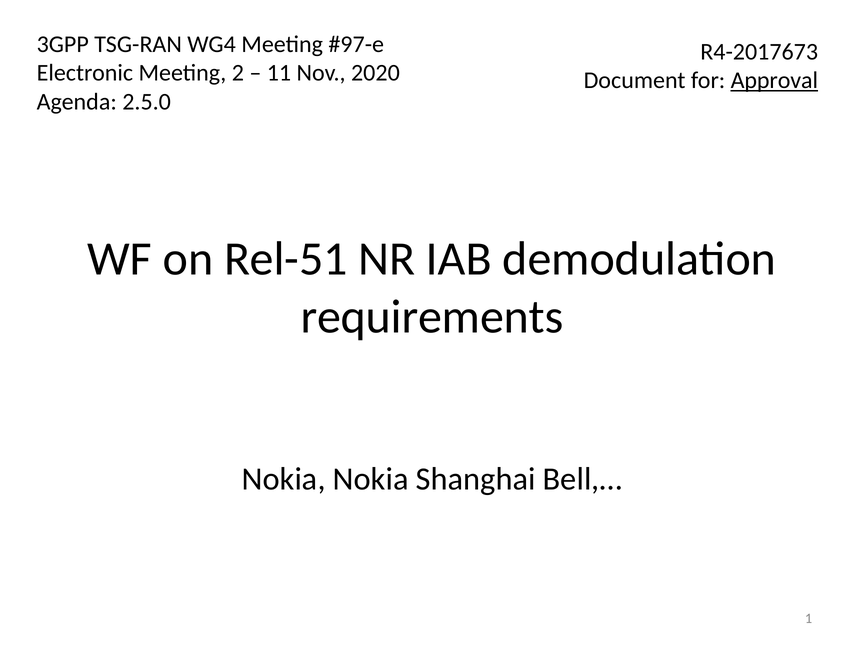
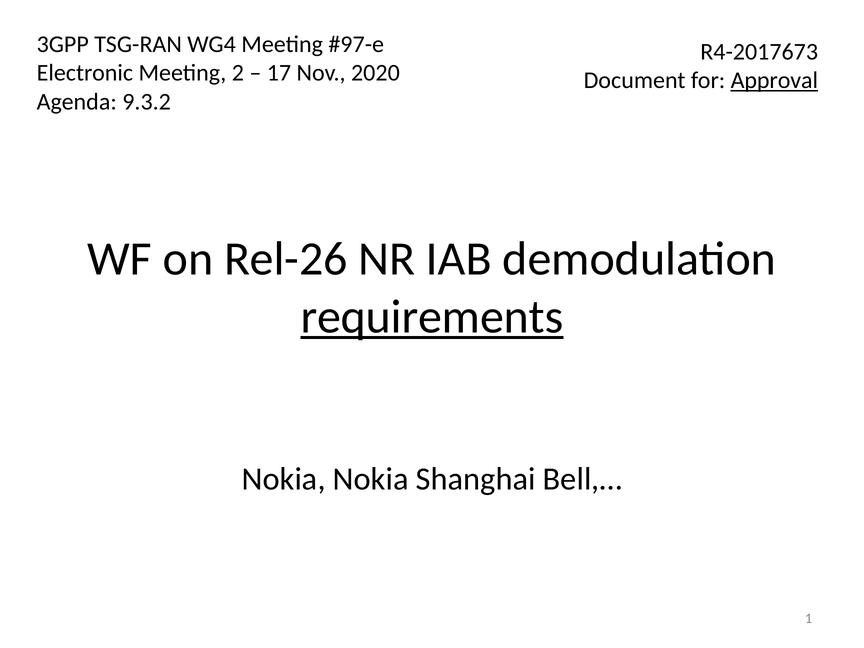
11: 11 -> 17
2.5.0: 2.5.0 -> 9.3.2
Rel-51: Rel-51 -> Rel-26
requirements underline: none -> present
